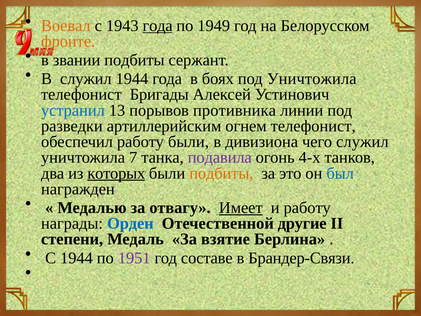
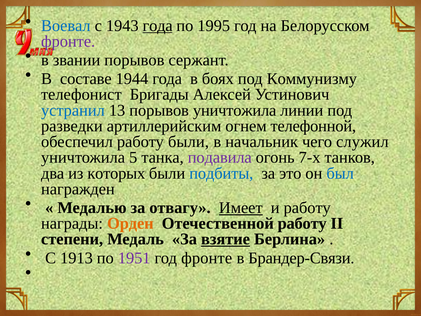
Воевал colour: orange -> blue
1949: 1949 -> 1995
фронте at (68, 41) colour: orange -> purple
звании подбиты: подбиты -> порывов
В служил: служил -> составе
под Уничтожила: Уничтожила -> Коммунизму
порывов противника: противника -> уничтожила
огнем телефонист: телефонист -> телефонной
дивизиона: дивизиона -> начальник
7: 7 -> 5
4-х: 4-х -> 7-х
которых underline: present -> none
подбиты at (221, 173) colour: orange -> blue
Орден colour: blue -> orange
Отечественной другие: другие -> работу
взятие underline: none -> present
С 1944: 1944 -> 1913
год составе: составе -> фронте
